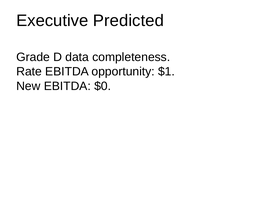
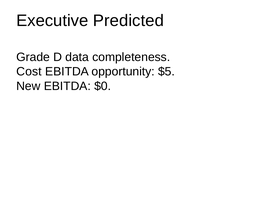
Rate: Rate -> Cost
$1: $1 -> $5
